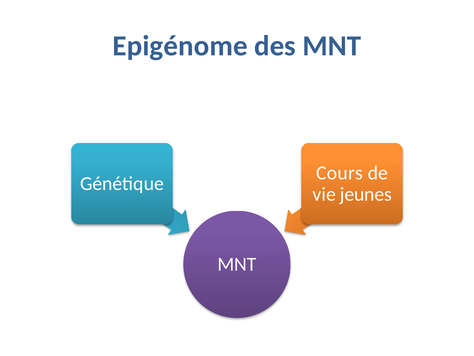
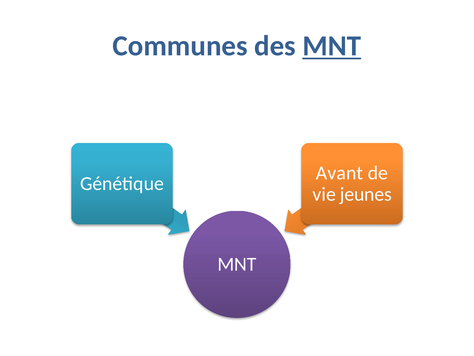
Epigénome: Epigénome -> Communes
MNT at (332, 46) underline: none -> present
Cours: Cours -> Avant
